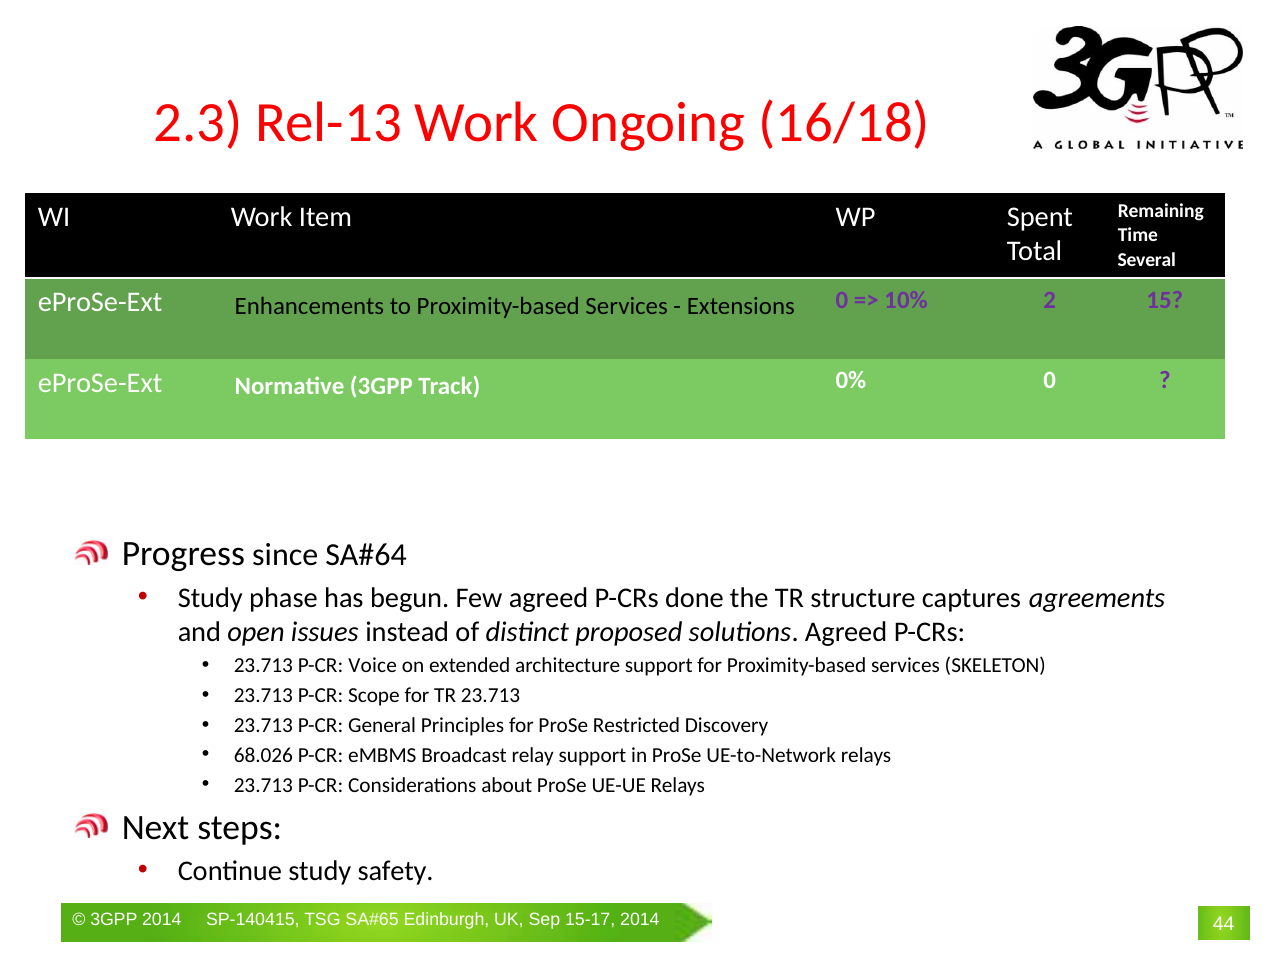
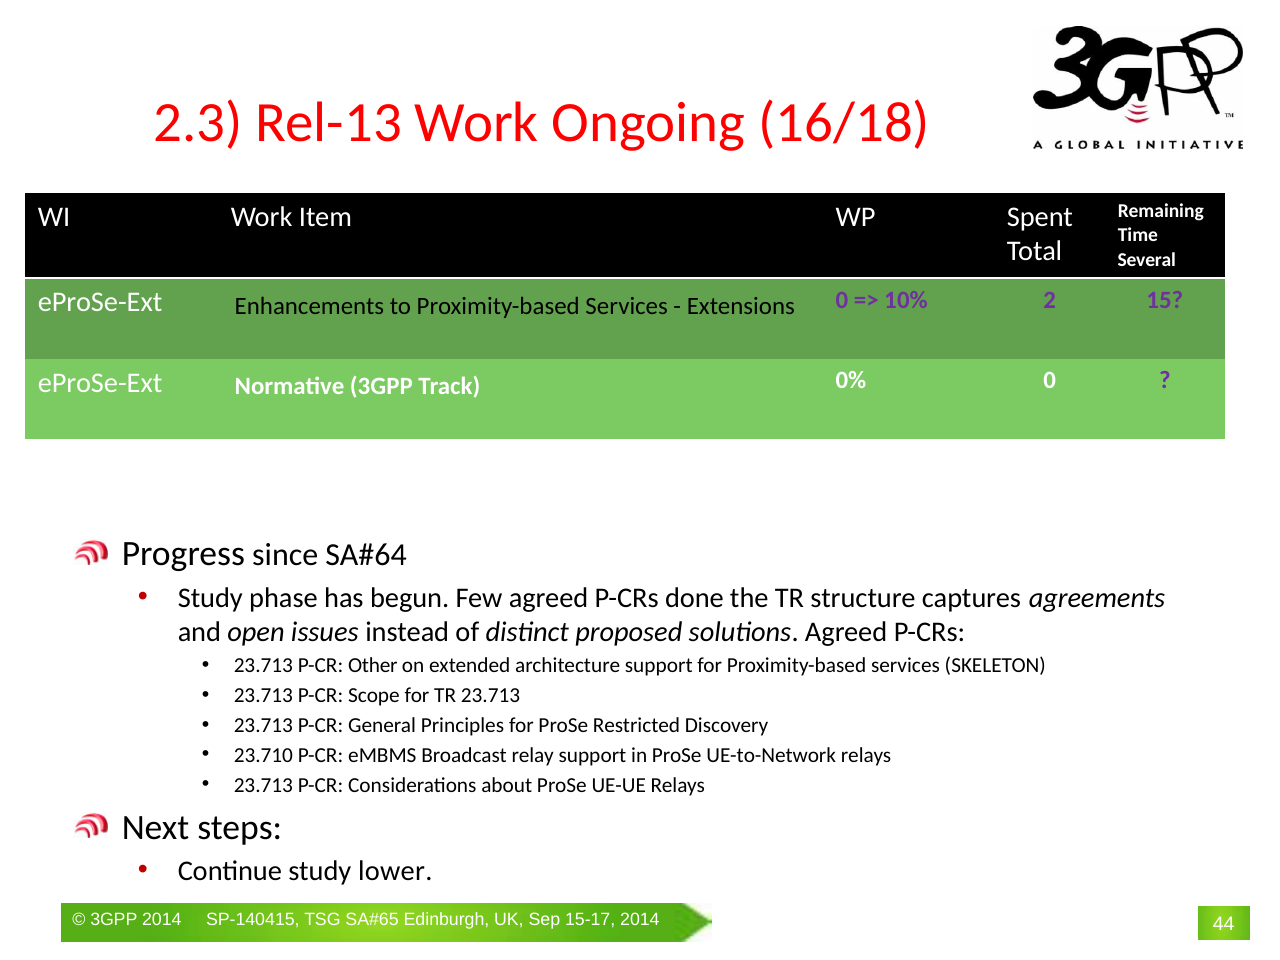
Voice: Voice -> Other
68.026: 68.026 -> 23.710
safety: safety -> lower
